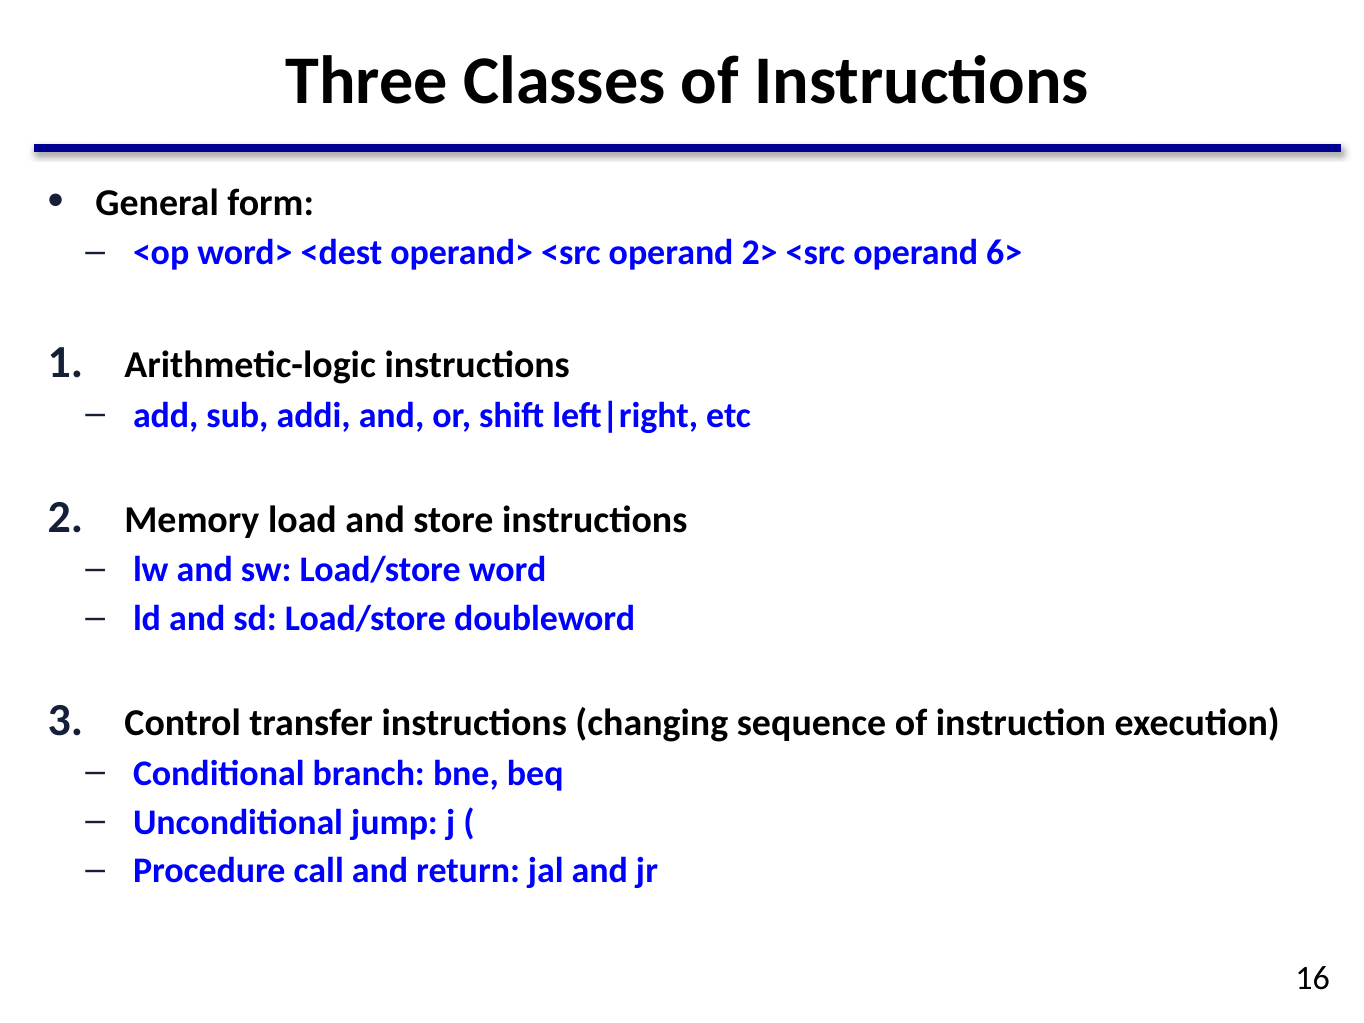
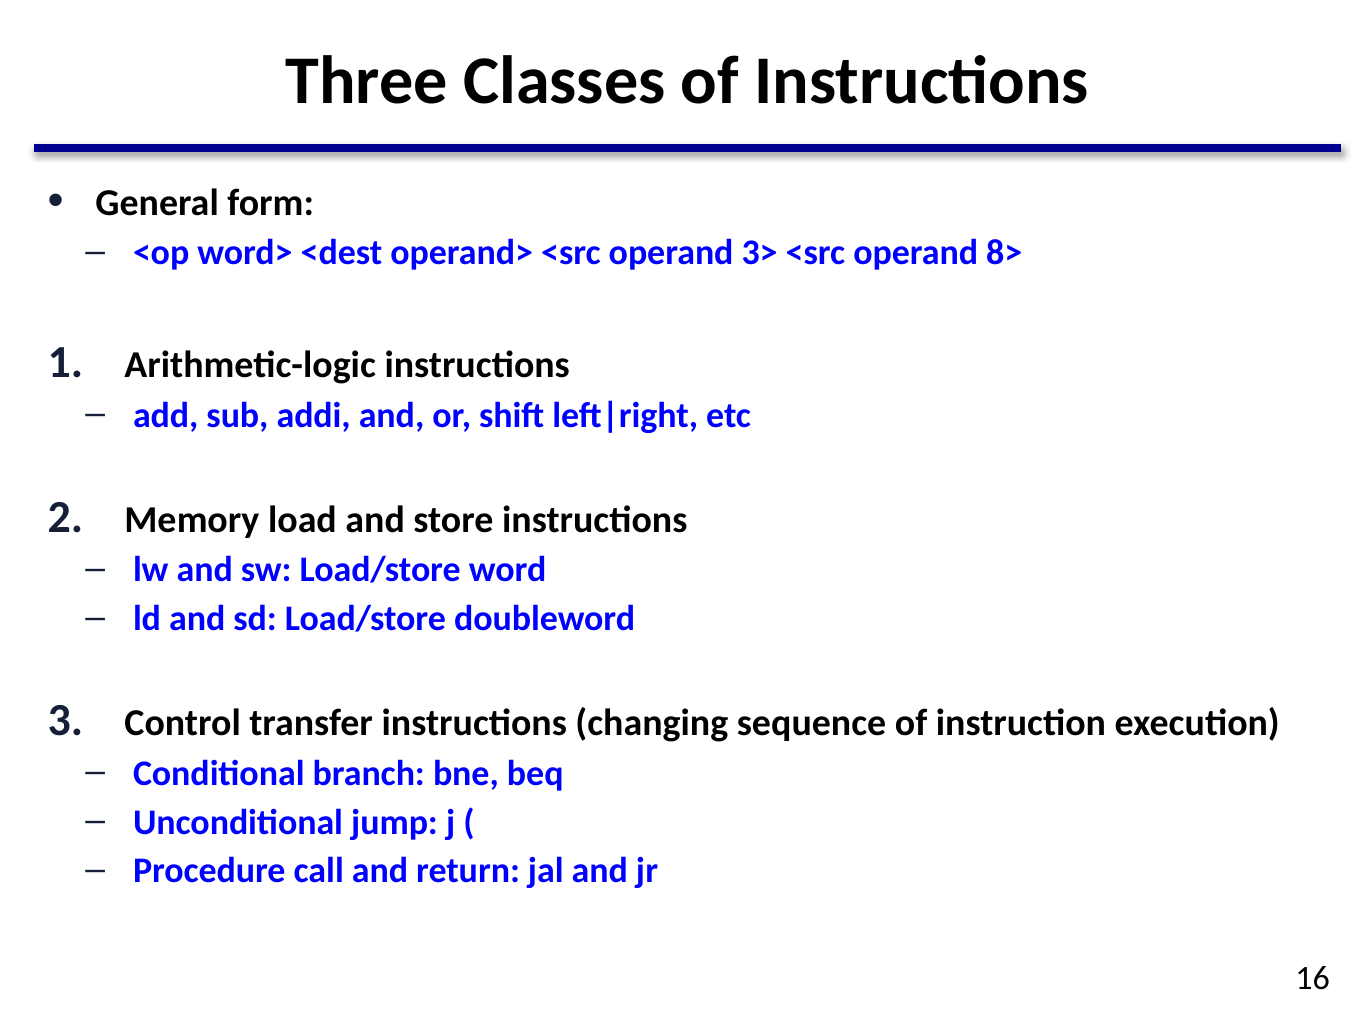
2>: 2> -> 3>
6>: 6> -> 8>
